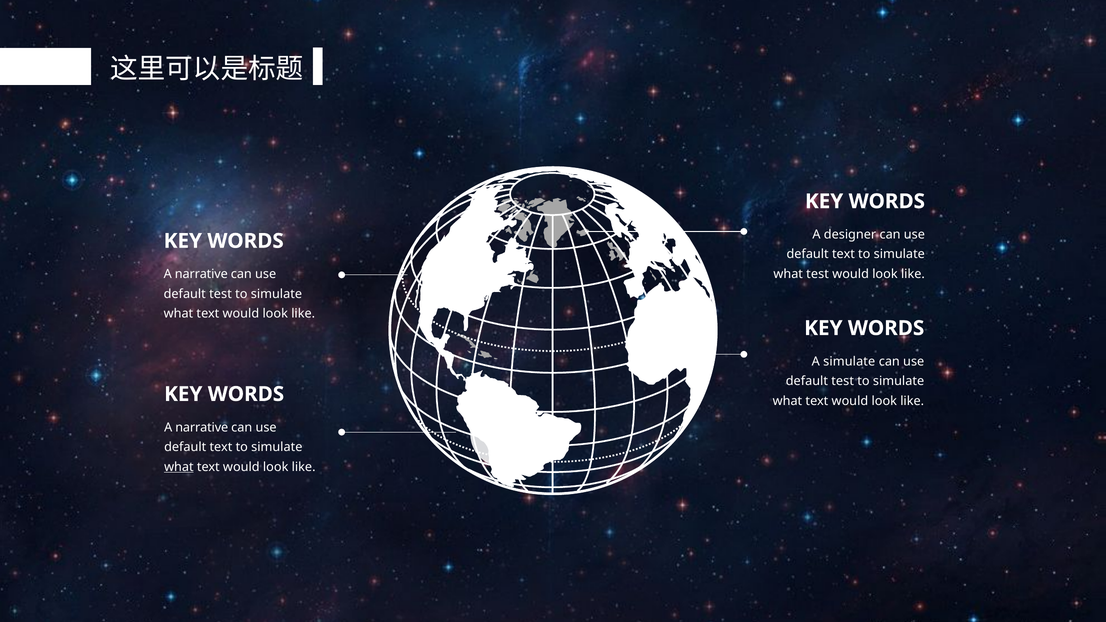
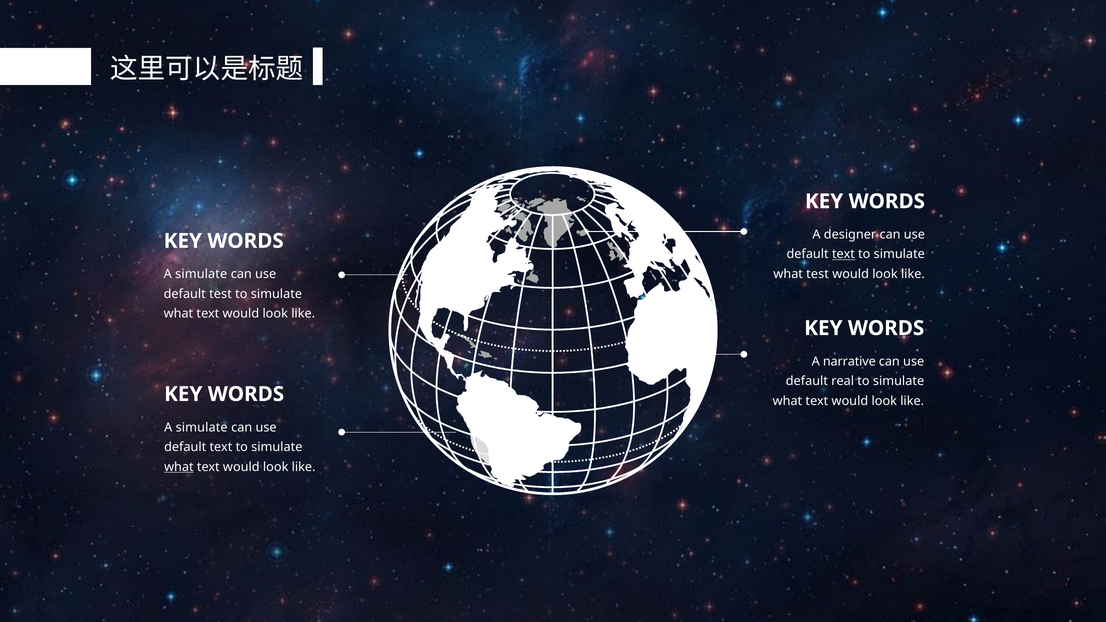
text at (843, 254) underline: none -> present
narrative at (201, 274): narrative -> simulate
A simulate: simulate -> narrative
test at (843, 381): test -> real
narrative at (202, 427): narrative -> simulate
